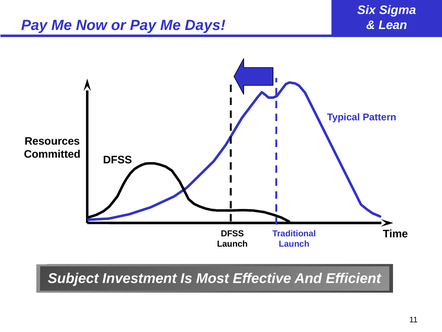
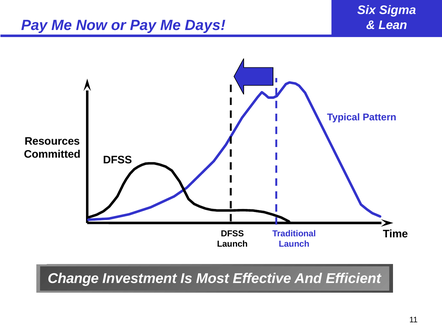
Subject: Subject -> Change
